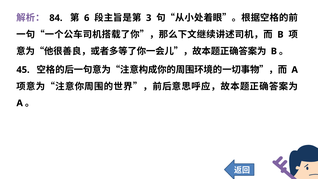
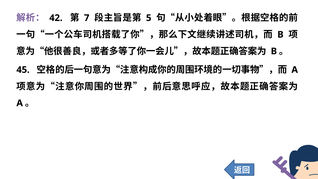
84: 84 -> 42
6: 6 -> 7
3: 3 -> 5
